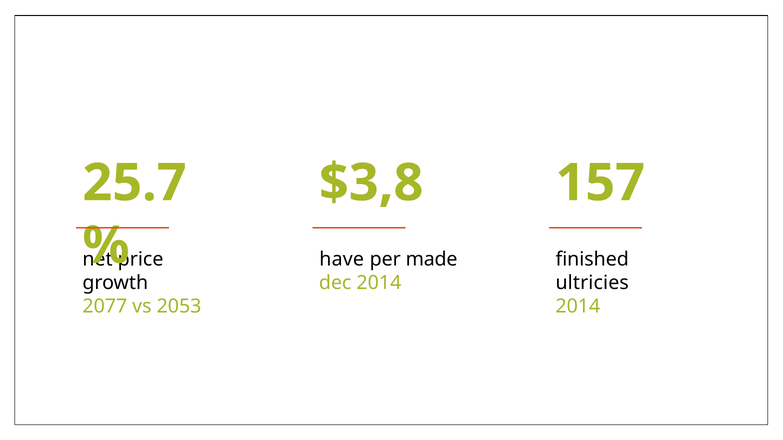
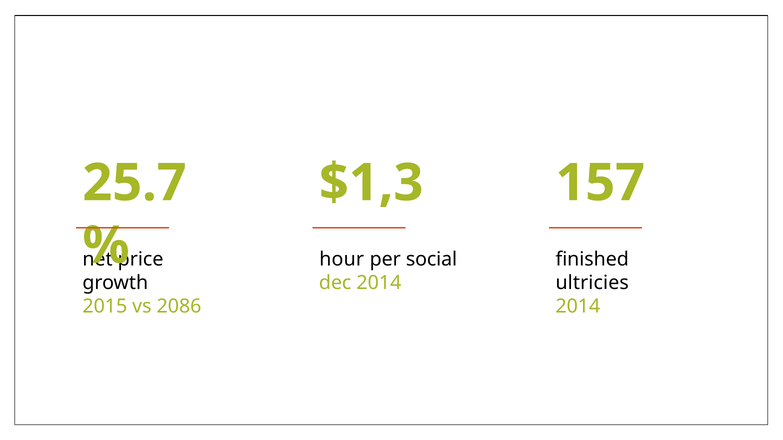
$3,8: $3,8 -> $1,3
have: have -> hour
made: made -> social
2077: 2077 -> 2015
2053: 2053 -> 2086
